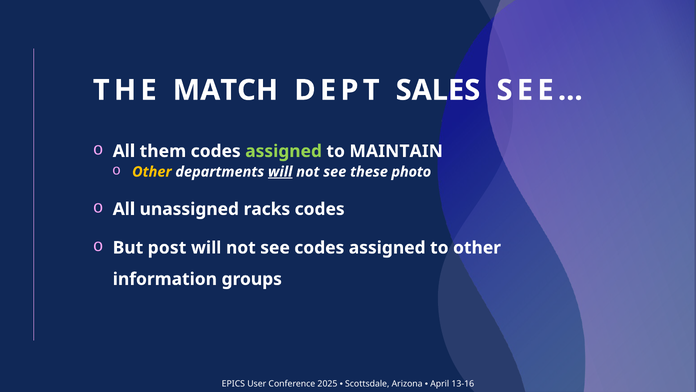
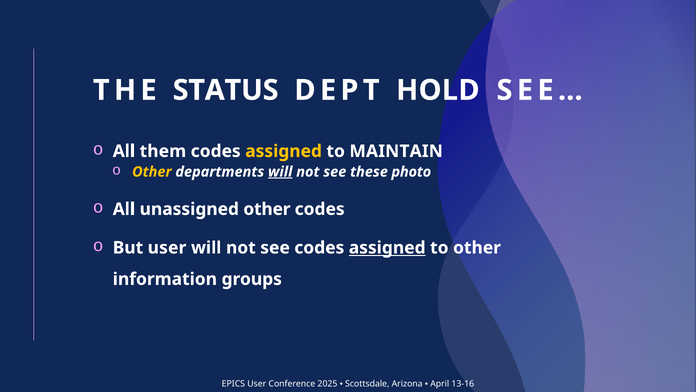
MATCH: MATCH -> STATUS
SALES: SALES -> HOLD
assigned at (284, 151) colour: light green -> yellow
unassigned racks: racks -> other
But post: post -> user
assigned at (387, 247) underline: none -> present
